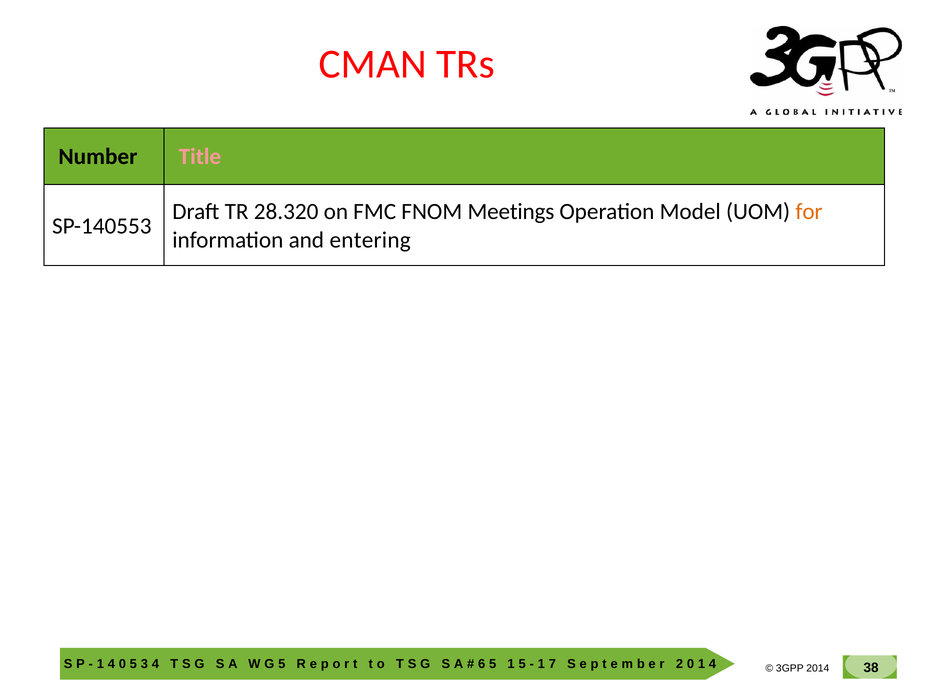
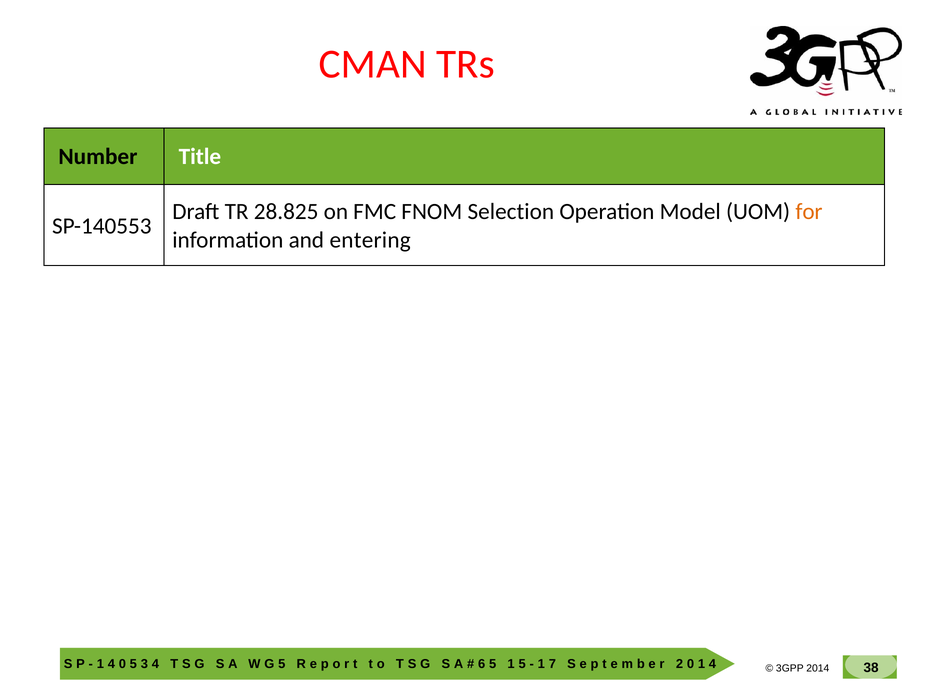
Title colour: pink -> white
28.320: 28.320 -> 28.825
Meetings: Meetings -> Selection
